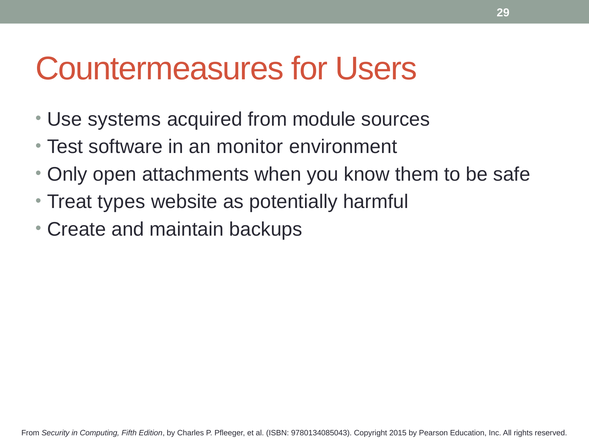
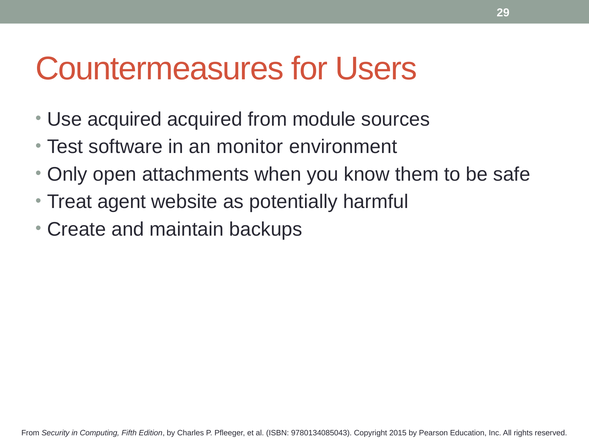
Use systems: systems -> acquired
types: types -> agent
